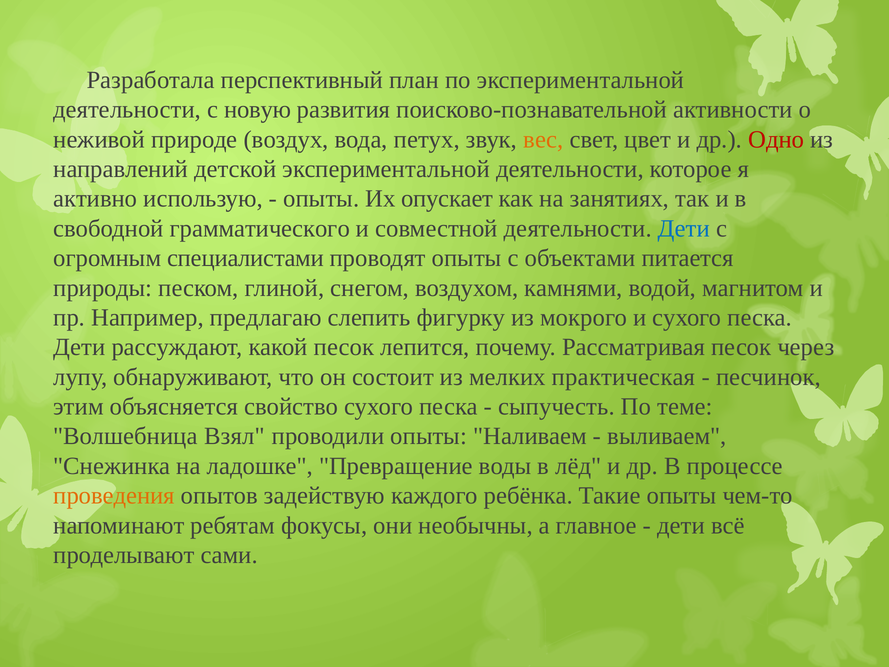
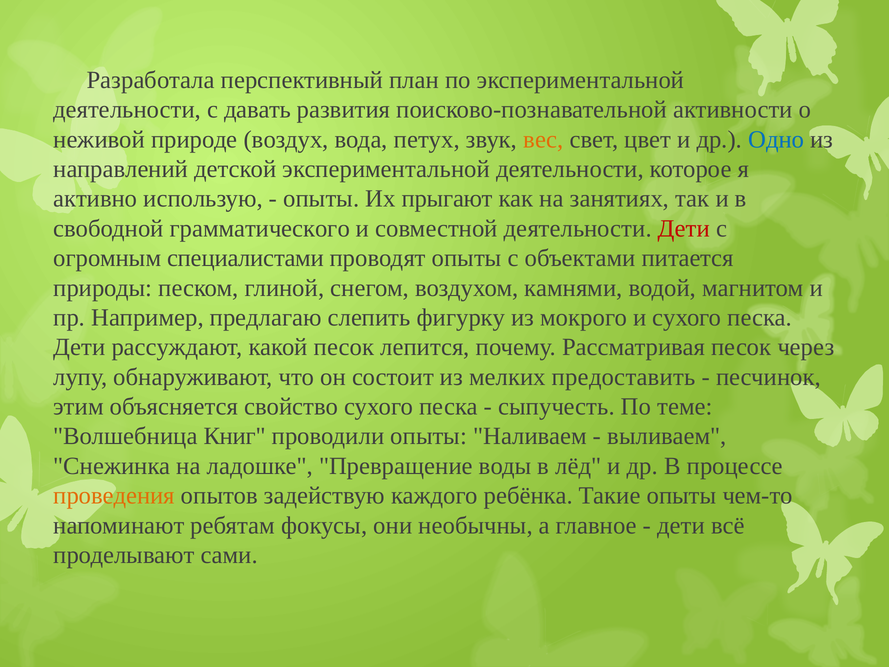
новую: новую -> давать
Одно colour: red -> blue
опускает: опускает -> прыгают
Дети at (684, 228) colour: blue -> red
практическая: практическая -> предоставить
Взял: Взял -> Книг
